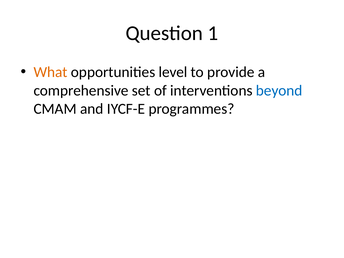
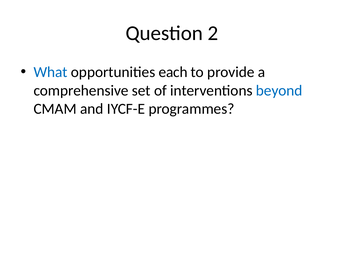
1: 1 -> 2
What colour: orange -> blue
level: level -> each
